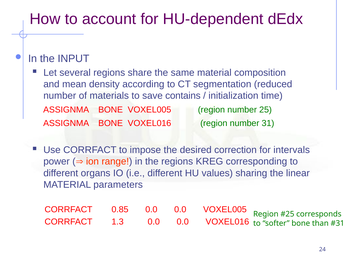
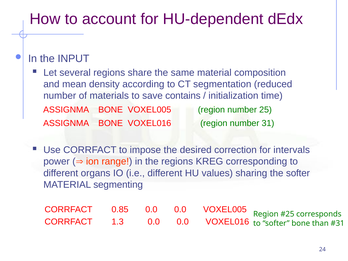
the linear: linear -> softer
parameters: parameters -> segmenting
